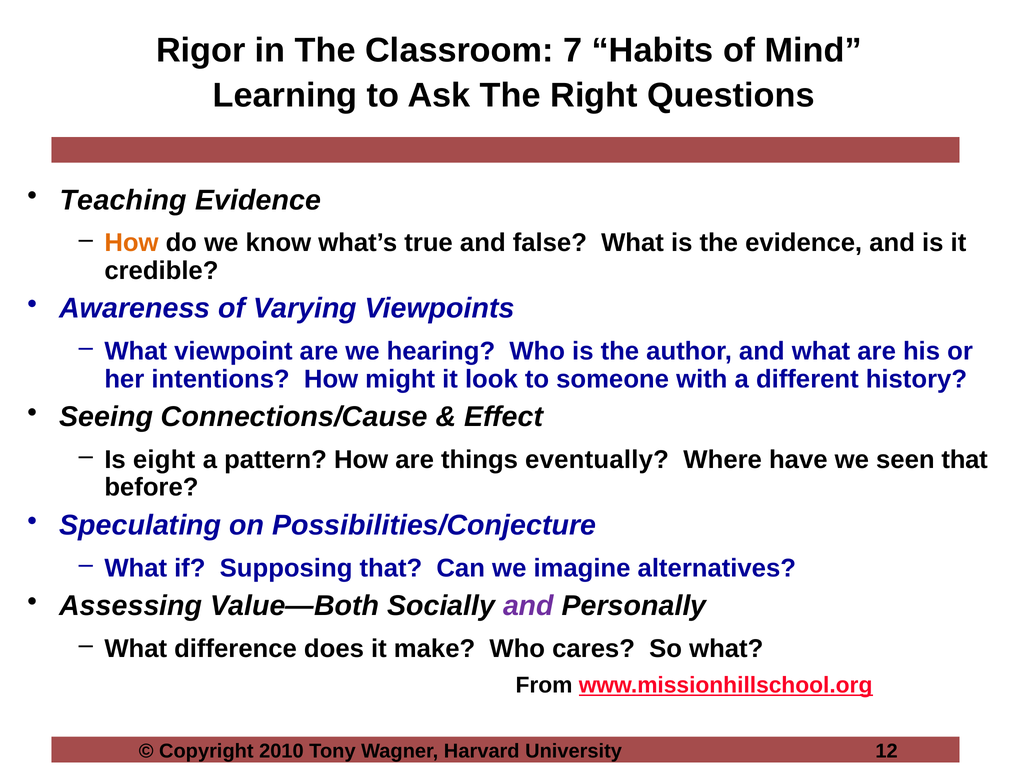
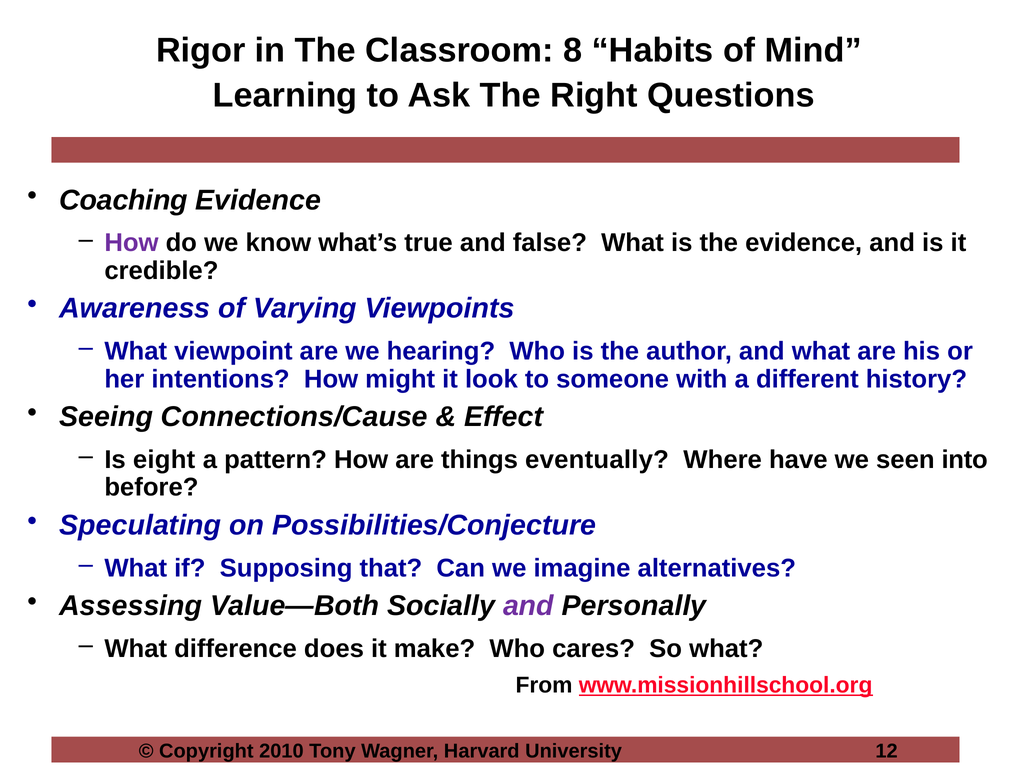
7: 7 -> 8
Teaching: Teaching -> Coaching
How at (131, 243) colour: orange -> purple
seen that: that -> into
